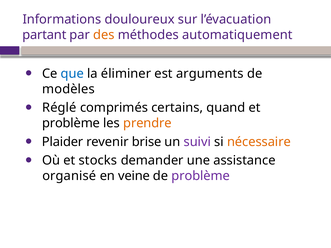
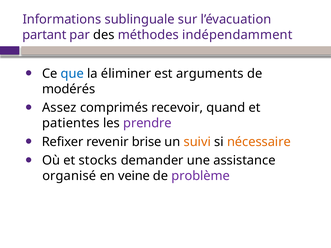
douloureux: douloureux -> sublinguale
des colour: orange -> black
automatiquement: automatiquement -> indépendamment
modèles: modèles -> modérés
Réglé: Réglé -> Assez
certains: certains -> recevoir
problème at (71, 123): problème -> patientes
prendre colour: orange -> purple
Plaider: Plaider -> Refixer
suivi colour: purple -> orange
